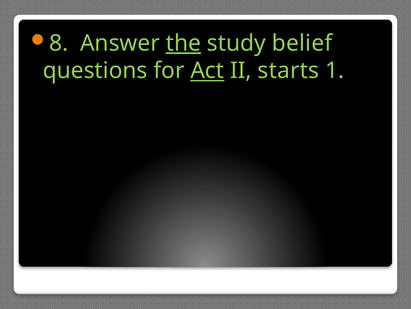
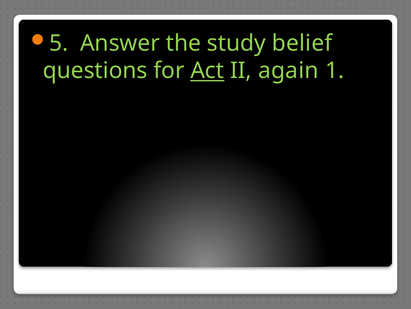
8: 8 -> 5
the underline: present -> none
starts: starts -> again
